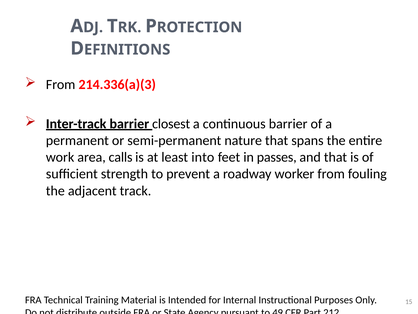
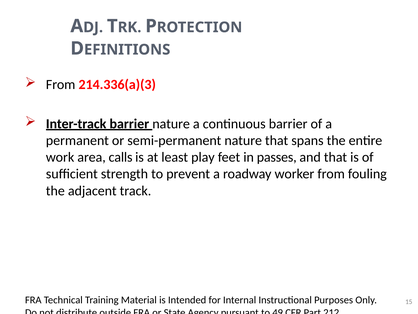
barrier closest: closest -> nature
into: into -> play
